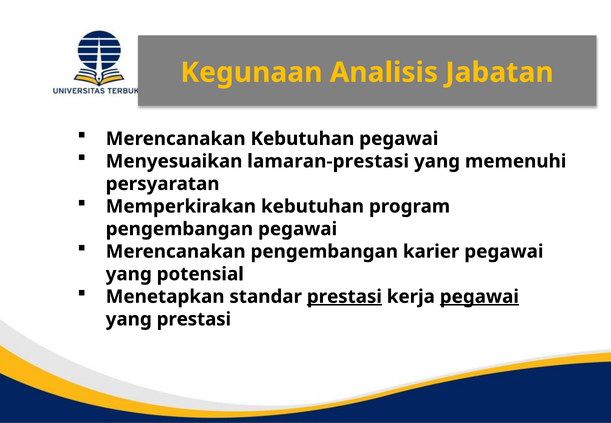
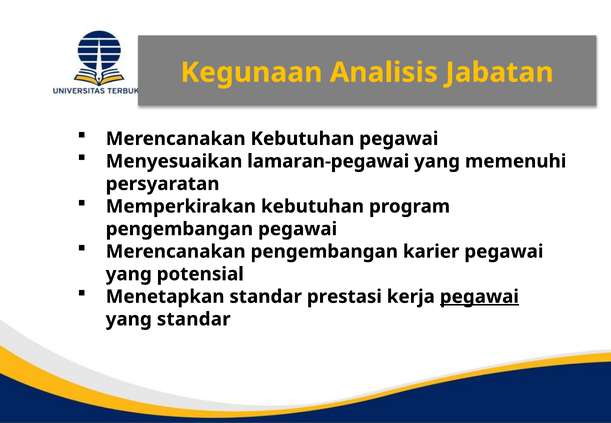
lamaran-prestasi: lamaran-prestasi -> lamaran-pegawai
prestasi at (344, 297) underline: present -> none
yang prestasi: prestasi -> standar
